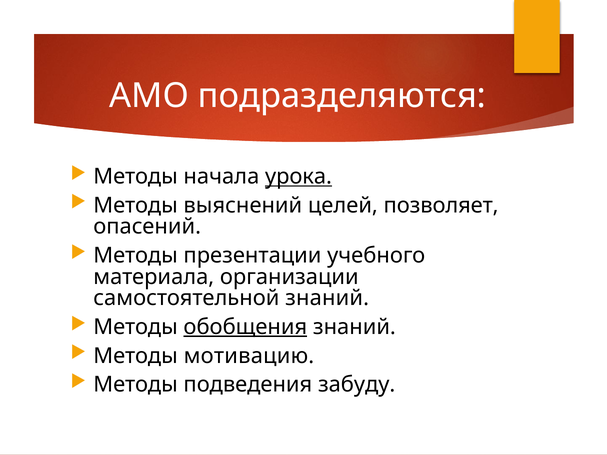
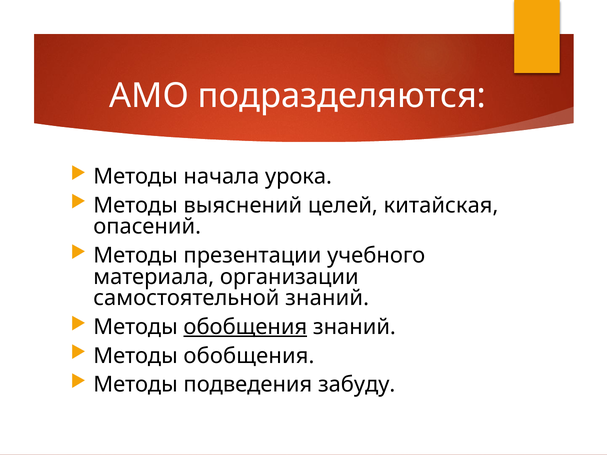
урока underline: present -> none
позволяет: позволяет -> китайская
мотивацию at (249, 356): мотивацию -> обобщения
